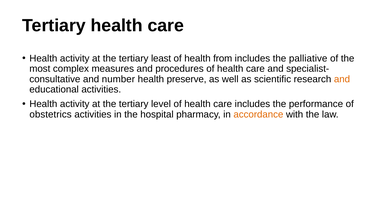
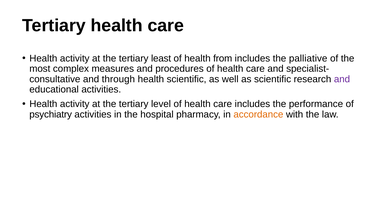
number: number -> through
health preserve: preserve -> scientific
and at (342, 79) colour: orange -> purple
obstetrics: obstetrics -> psychiatry
